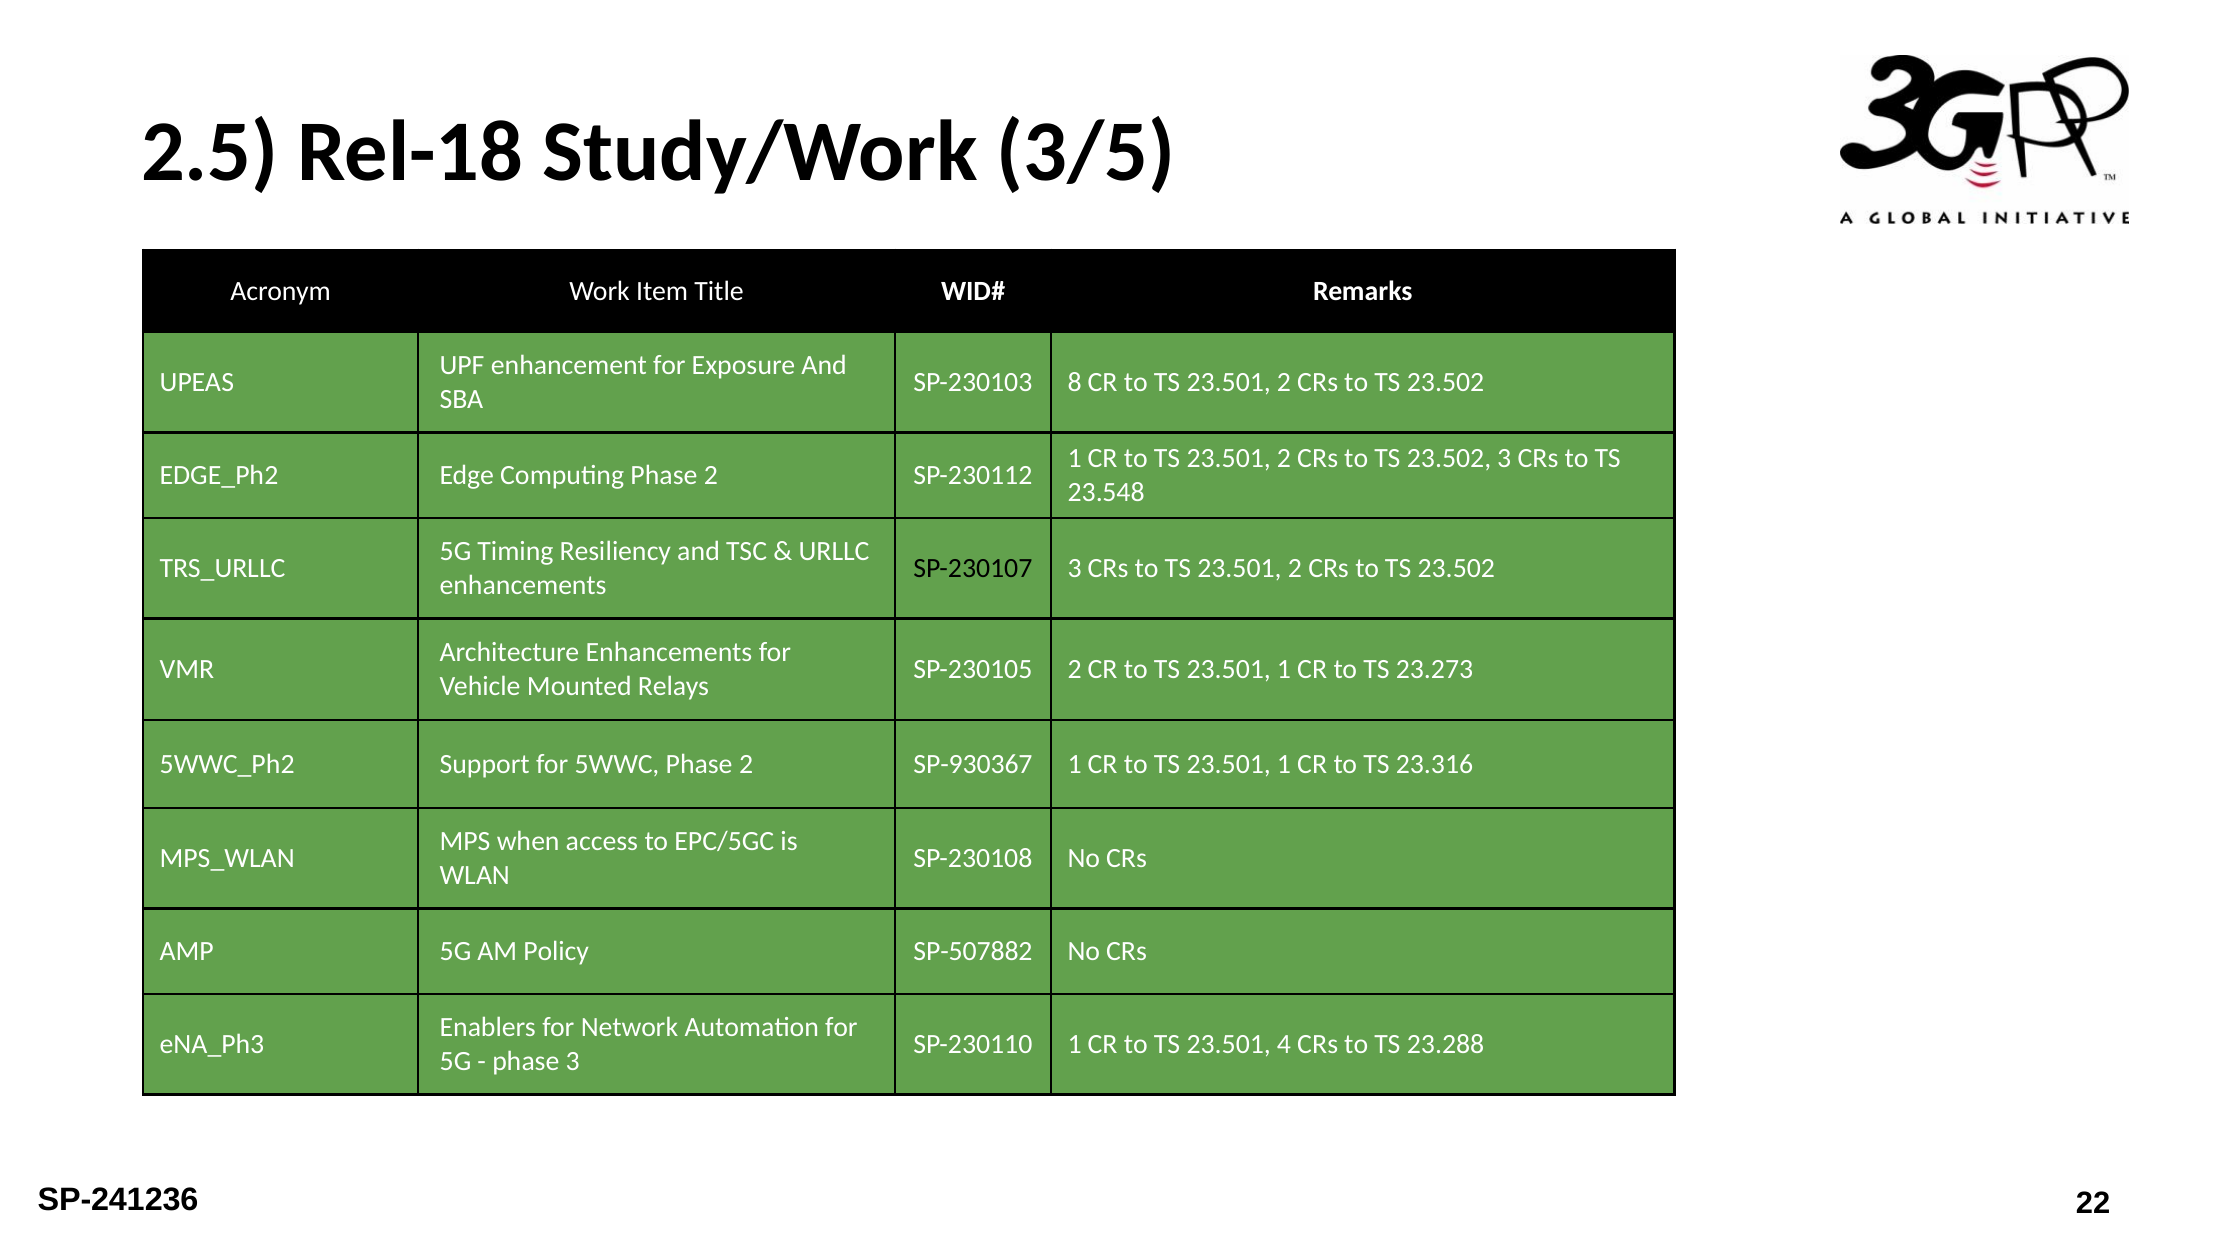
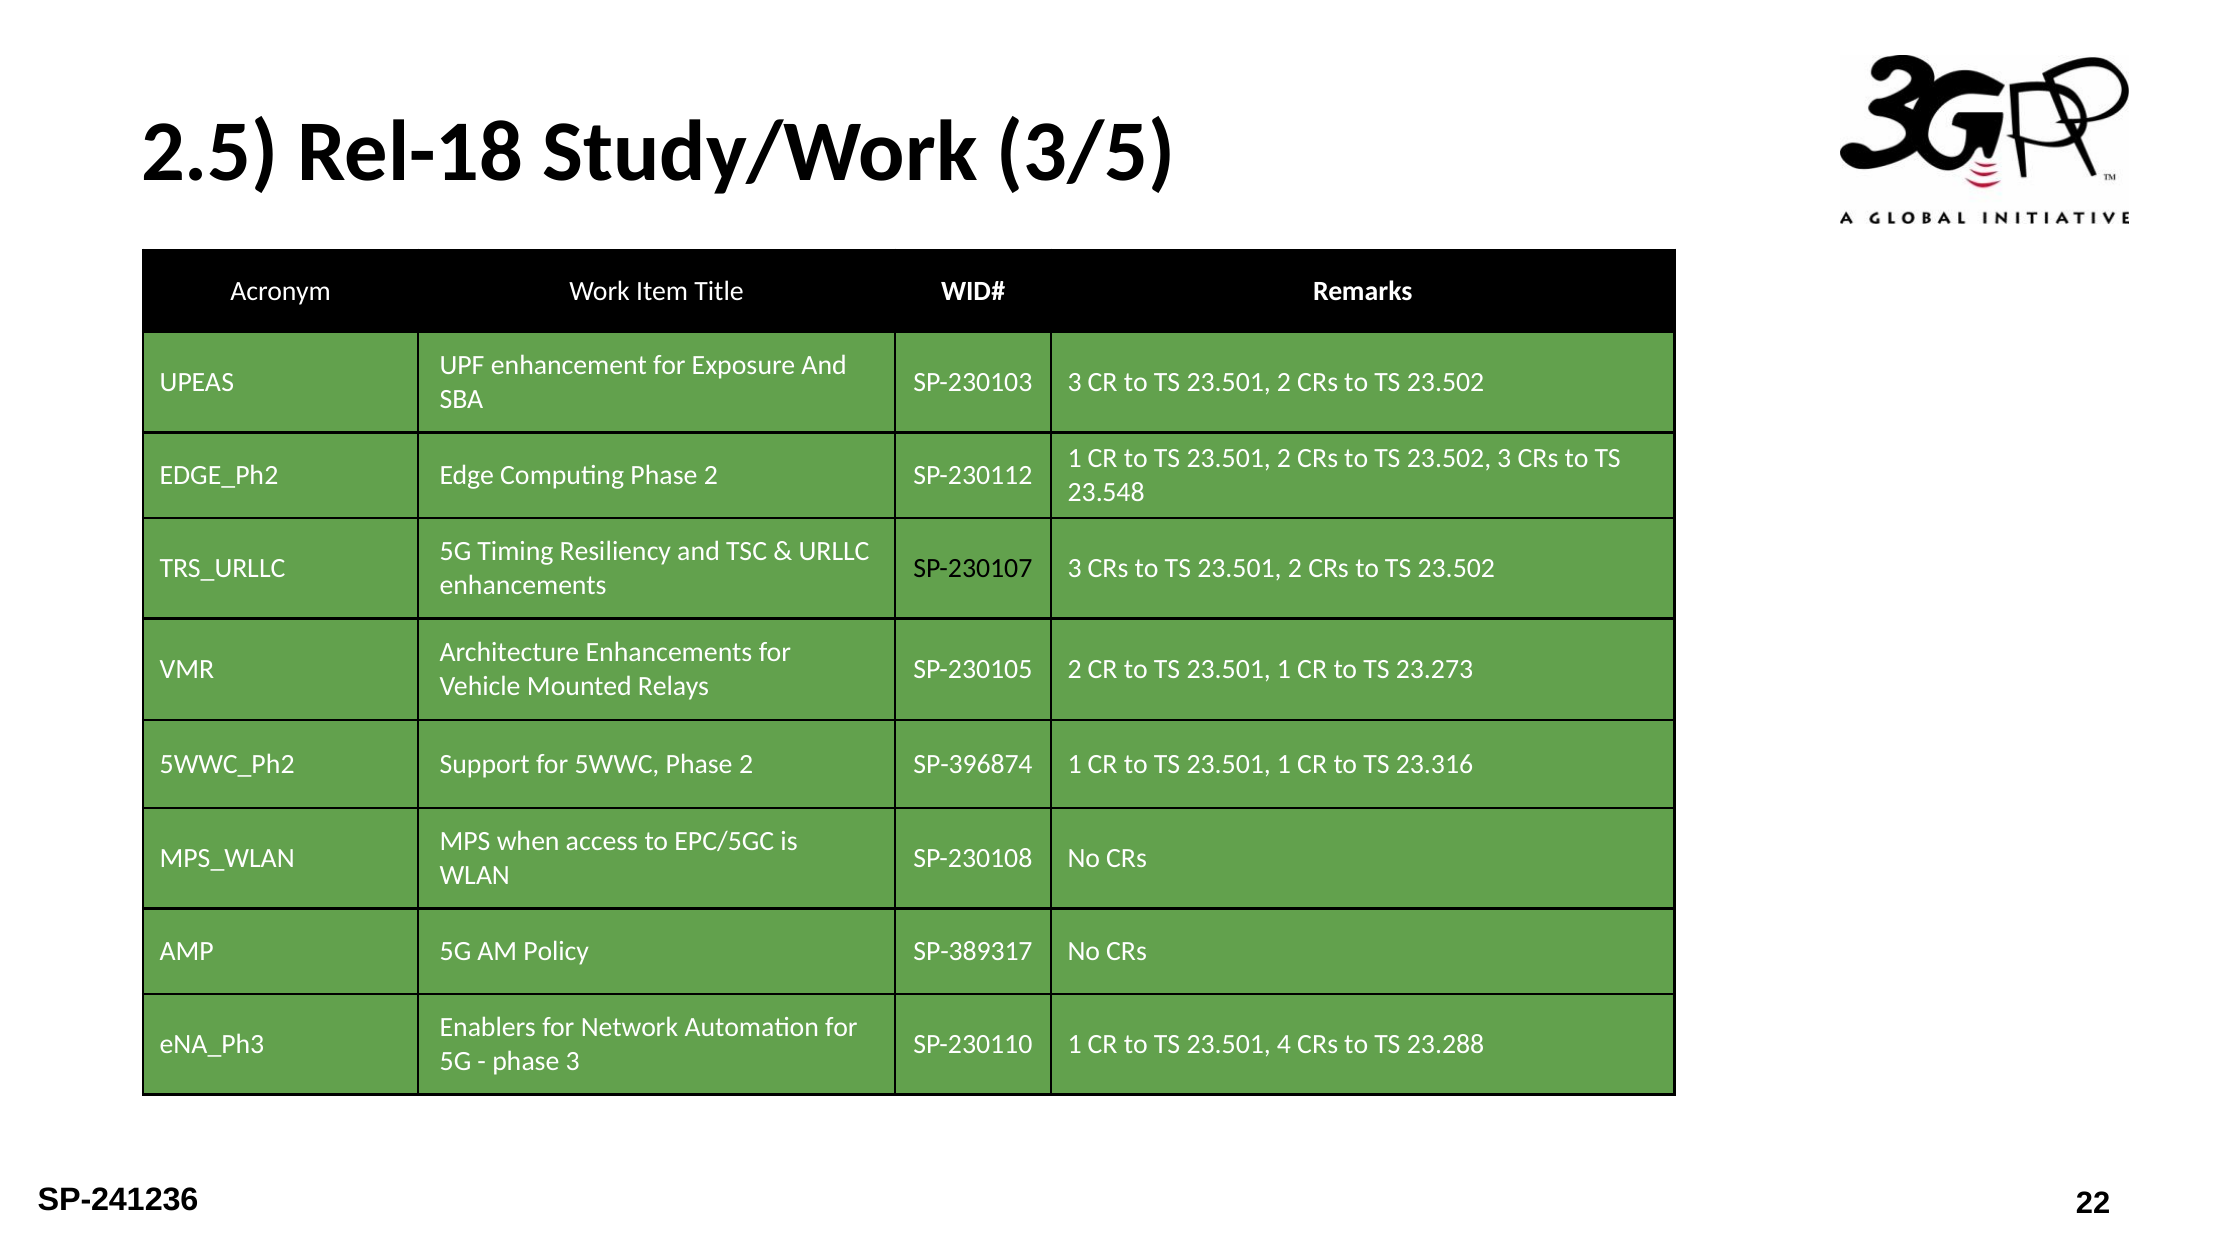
SP-230103 8: 8 -> 3
SP-930367: SP-930367 -> SP-396874
SP-507882: SP-507882 -> SP-389317
